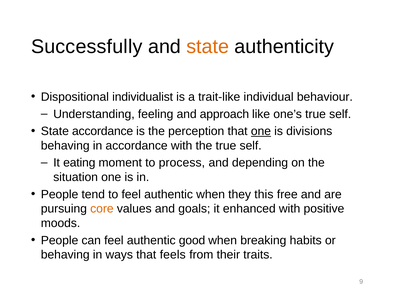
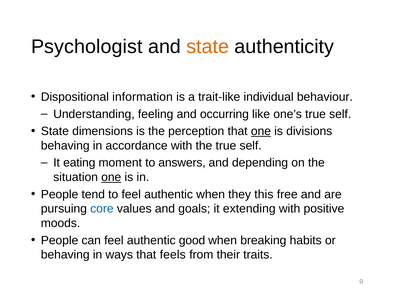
Successfully: Successfully -> Psychologist
individualist: individualist -> information
approach: approach -> occurring
State accordance: accordance -> dimensions
process: process -> answers
one at (111, 177) underline: none -> present
core colour: orange -> blue
enhanced: enhanced -> extending
